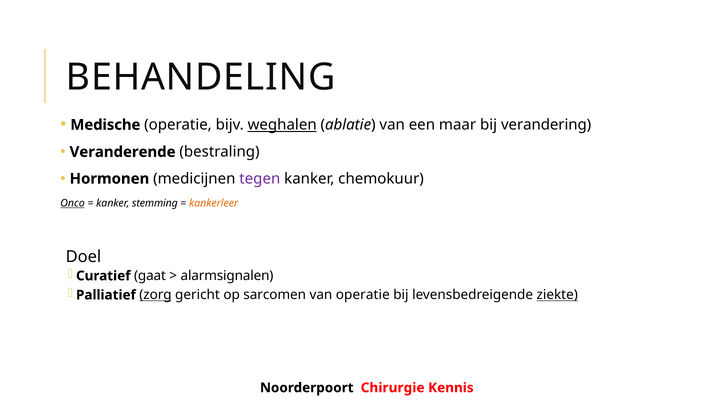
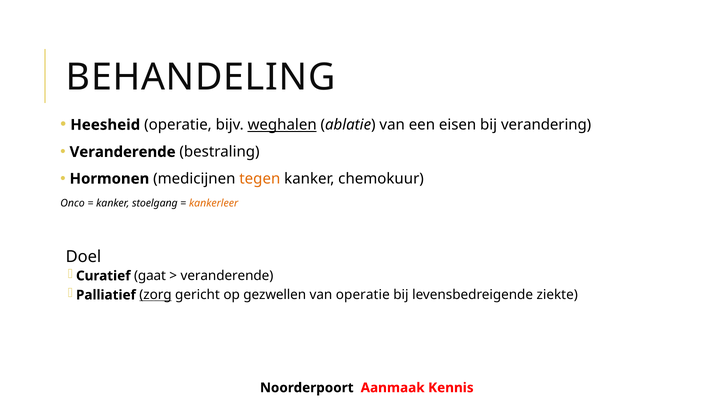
Medische: Medische -> Heesheid
maar: maar -> eisen
tegen colour: purple -> orange
Onco underline: present -> none
stemming: stemming -> stoelgang
alarmsignalen at (227, 276): alarmsignalen -> veranderende
sarcomen: sarcomen -> gezwellen
ziekte underline: present -> none
Chirurgie: Chirurgie -> Aanmaak
